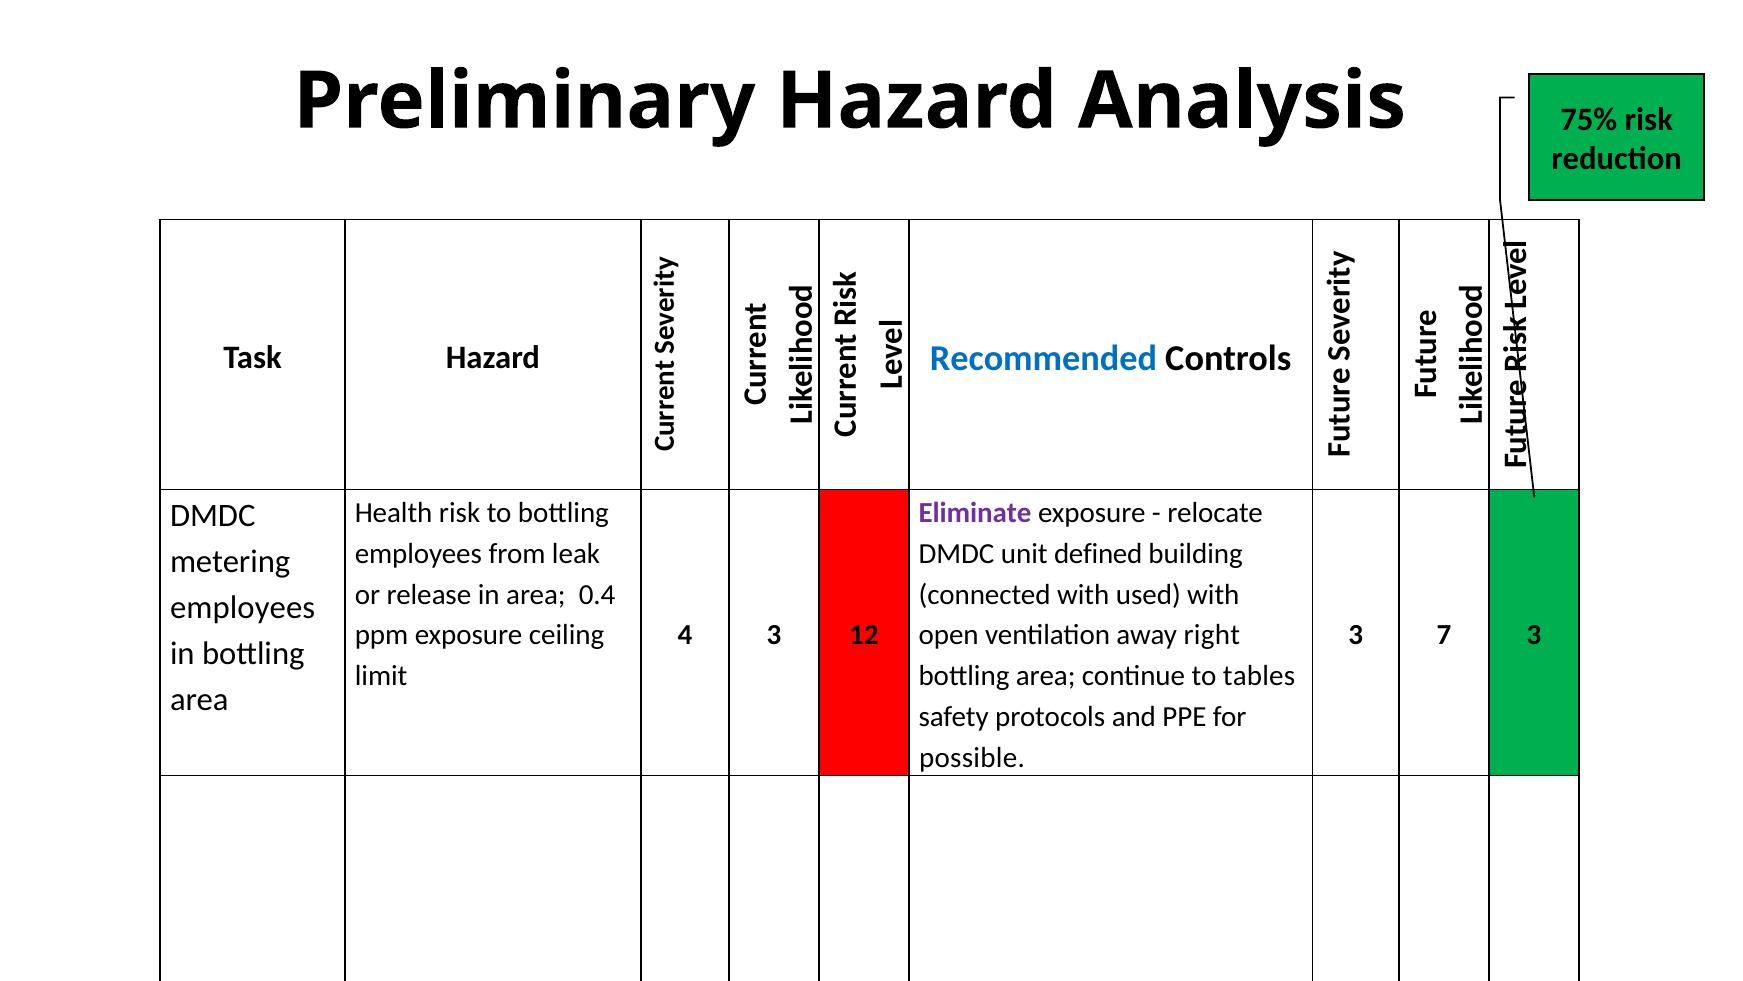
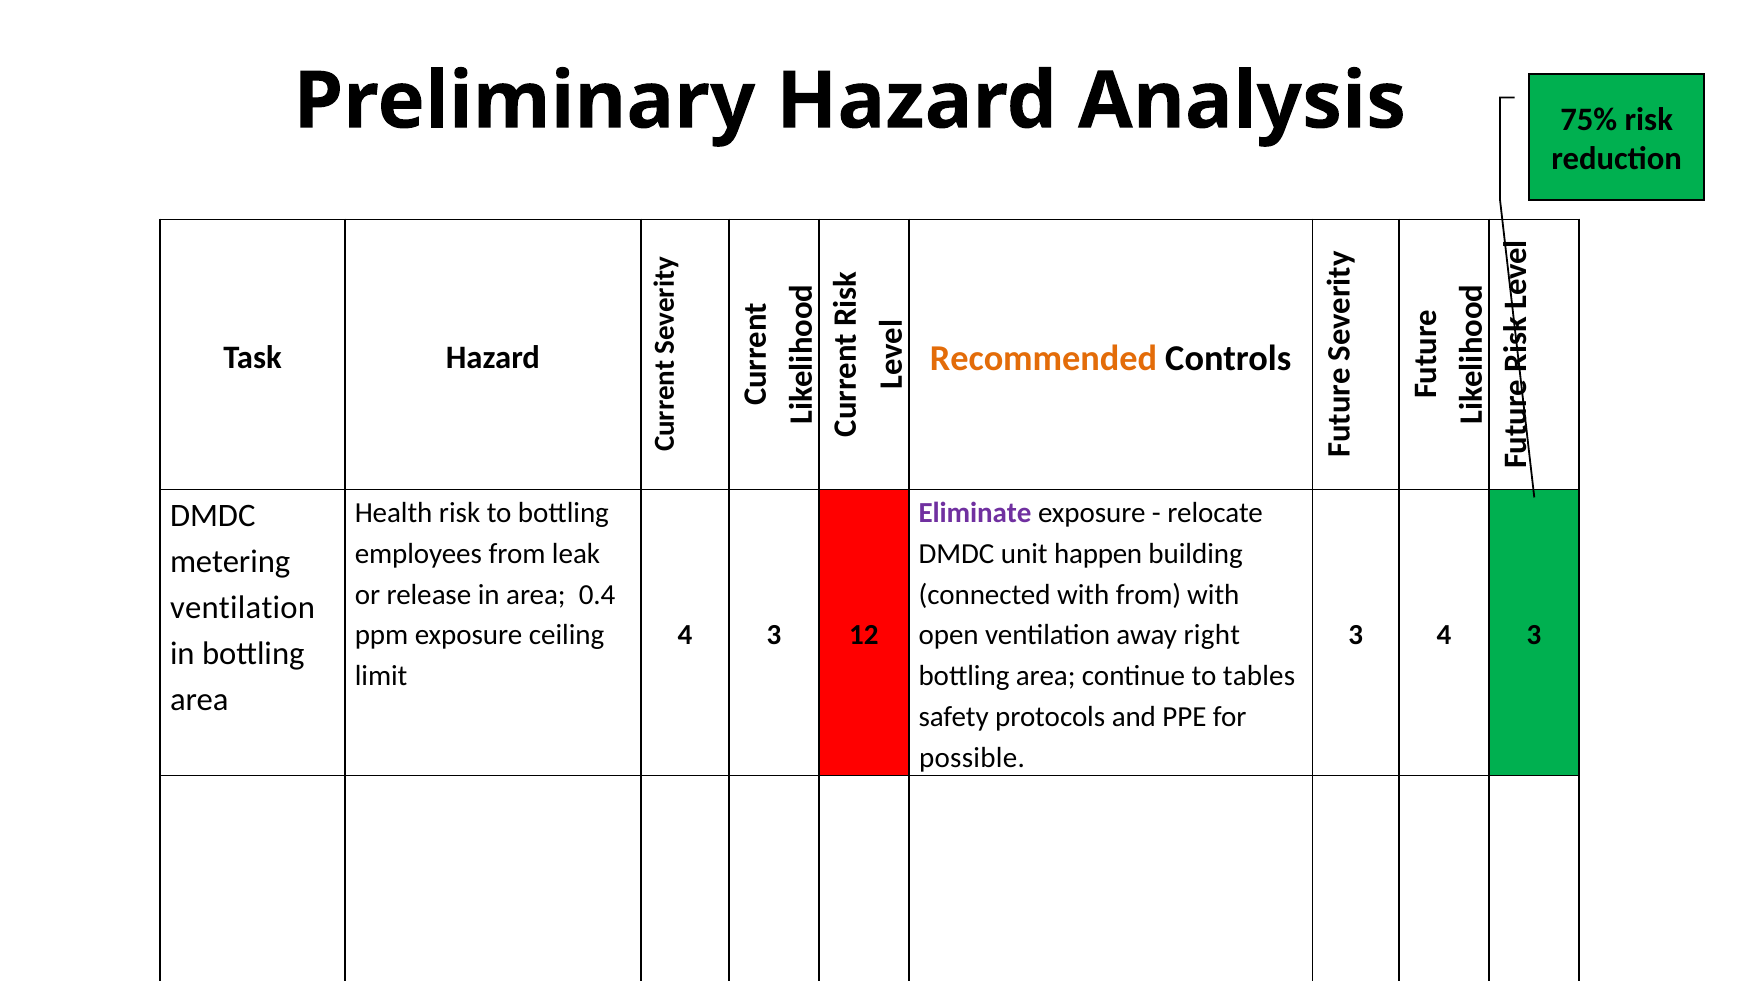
Recommended colour: blue -> orange
defined: defined -> happen
with used: used -> from
employees at (243, 607): employees -> ventilation
3 7: 7 -> 4
